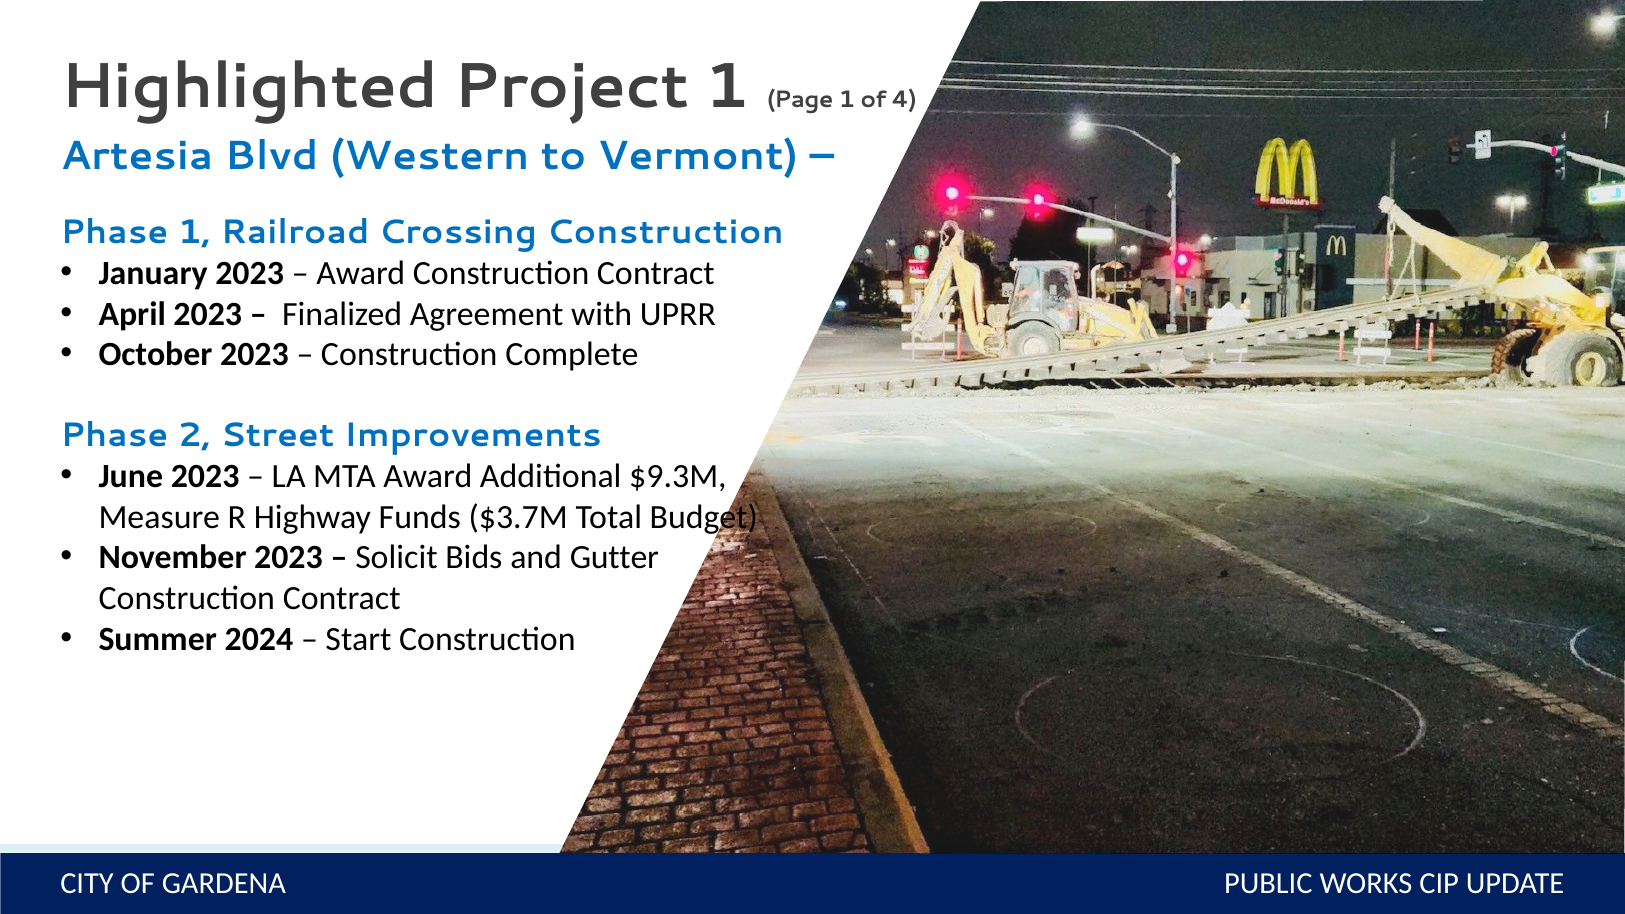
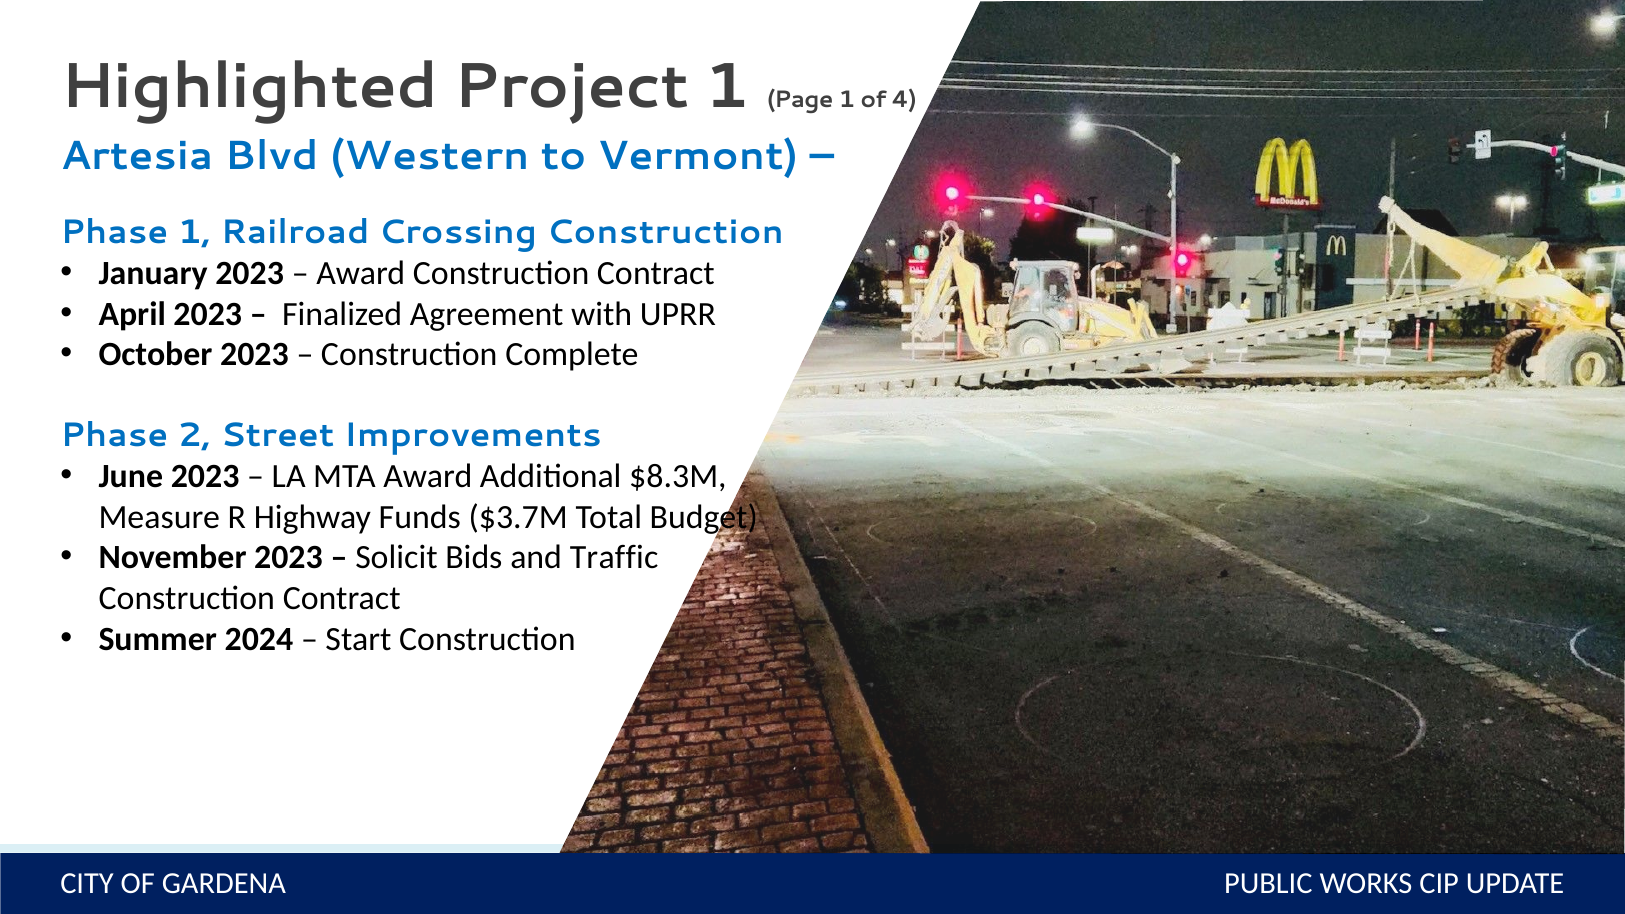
$9.3M: $9.3M -> $8.3M
Gutter: Gutter -> Traffic
